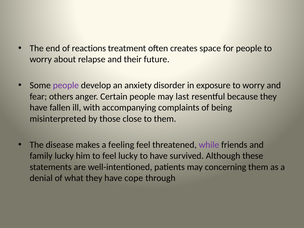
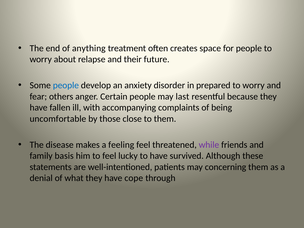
reactions: reactions -> anything
people at (66, 85) colour: purple -> blue
exposure: exposure -> prepared
misinterpreted: misinterpreted -> uncomfortable
family lucky: lucky -> basis
